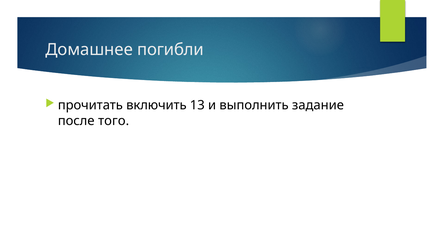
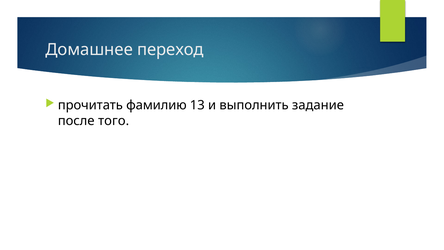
погибли: погибли -> переход
включить: включить -> фамилию
